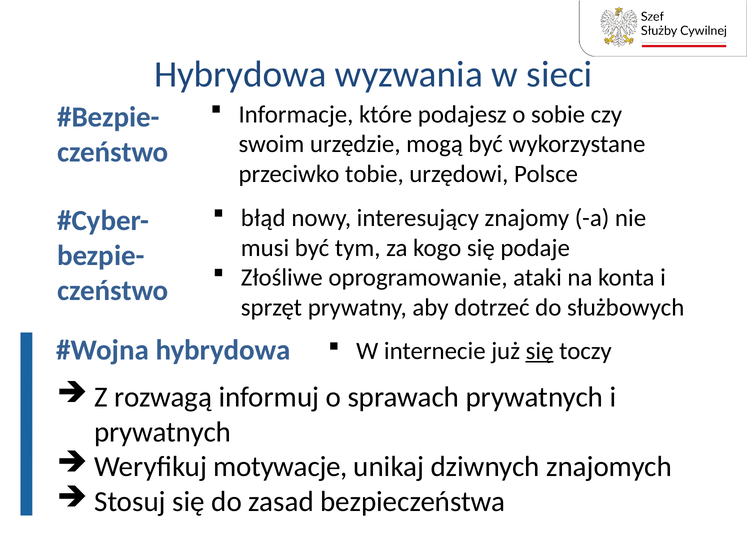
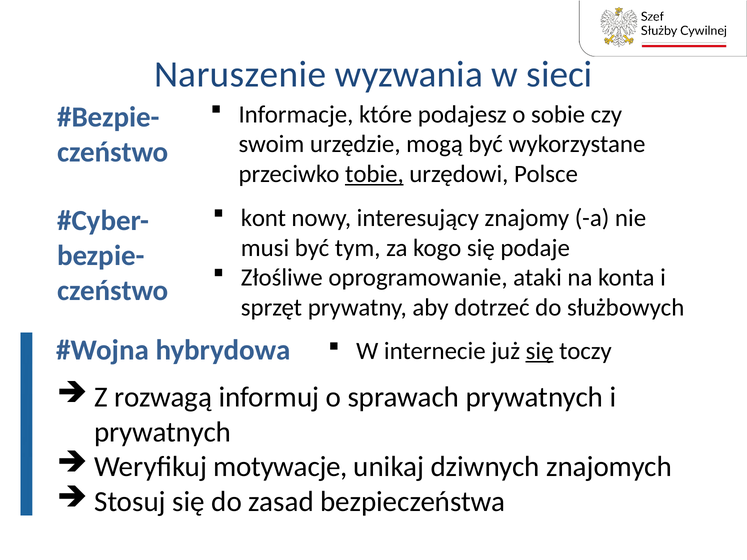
Hybrydowa at (240, 74): Hybrydowa -> Naruszenie
tobie underline: none -> present
błąd: błąd -> kont
